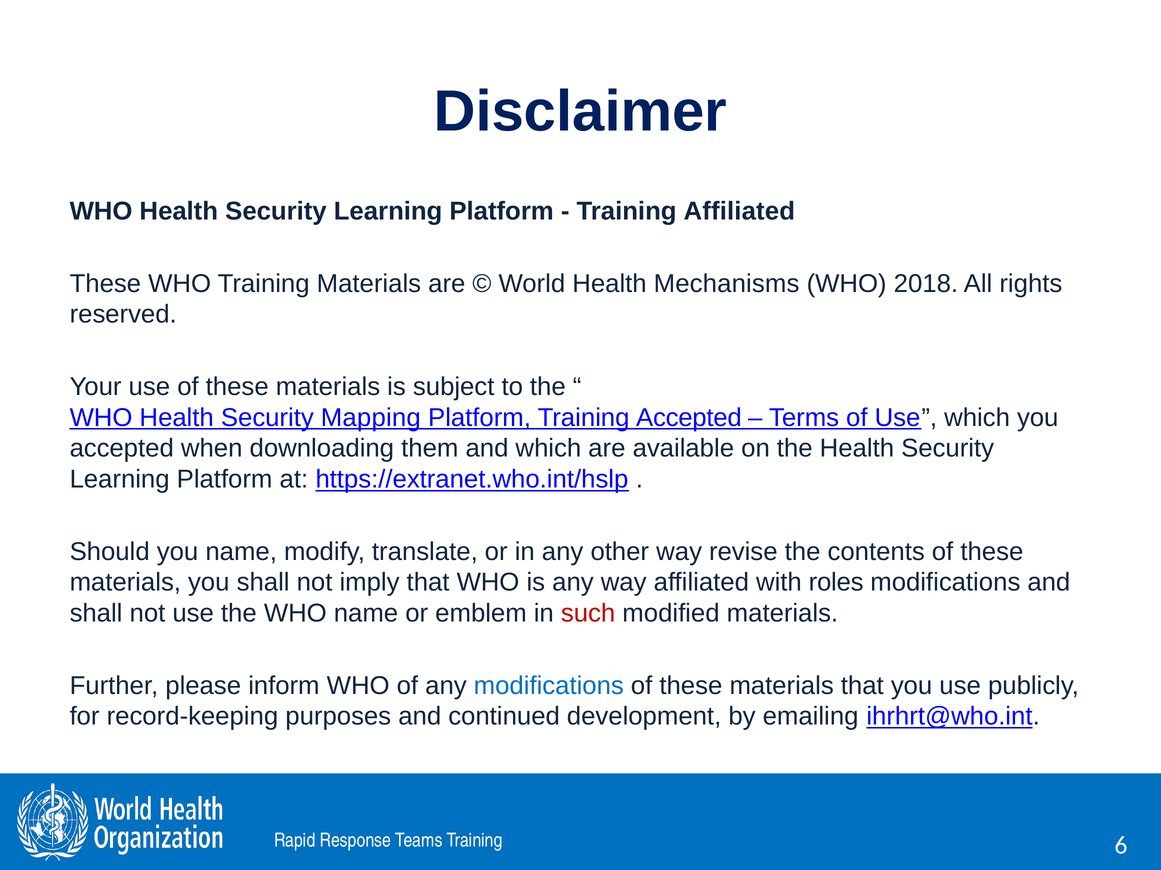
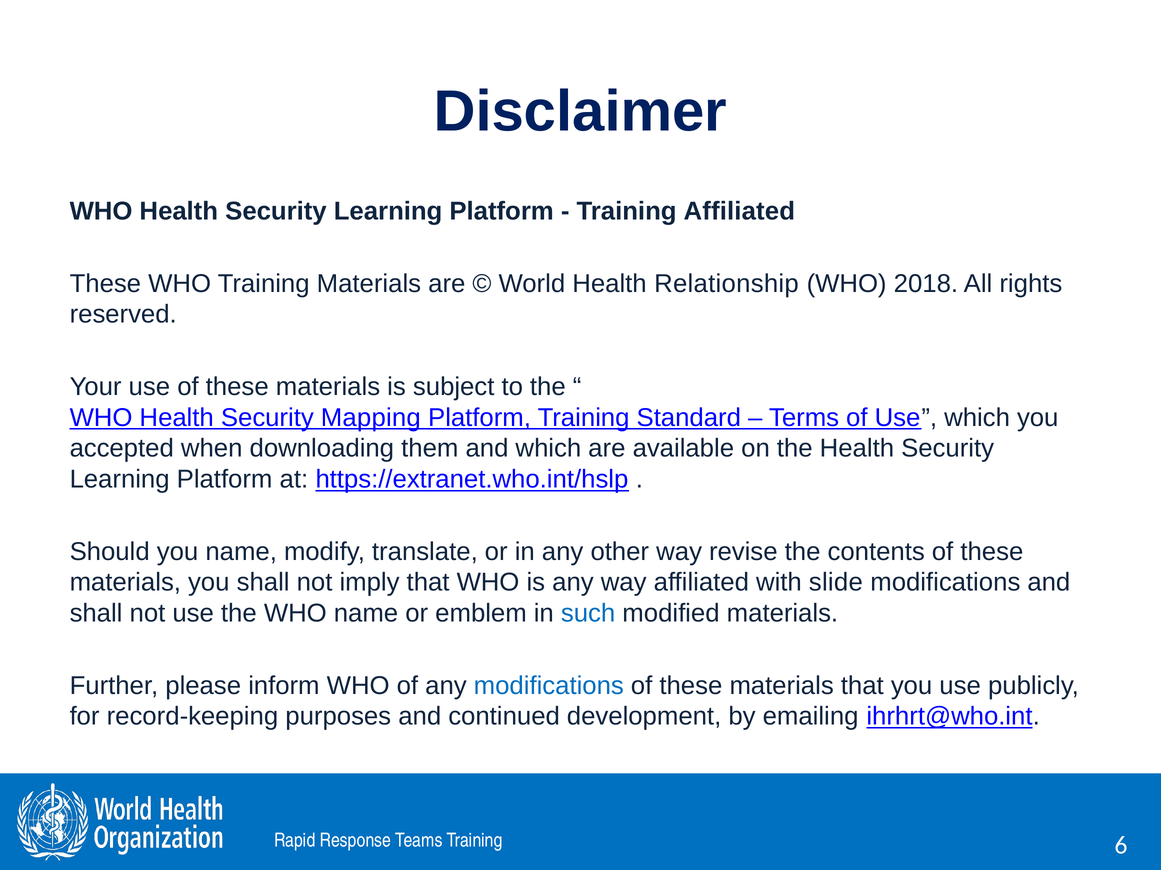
Mechanisms: Mechanisms -> Relationship
Training Accepted: Accepted -> Standard
roles: roles -> slide
such colour: red -> blue
